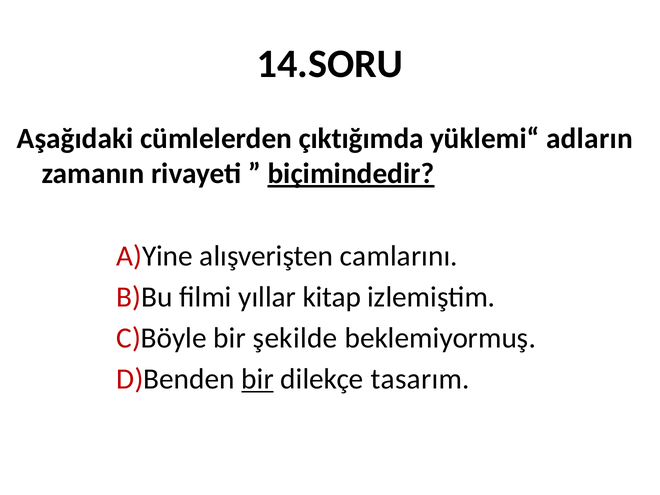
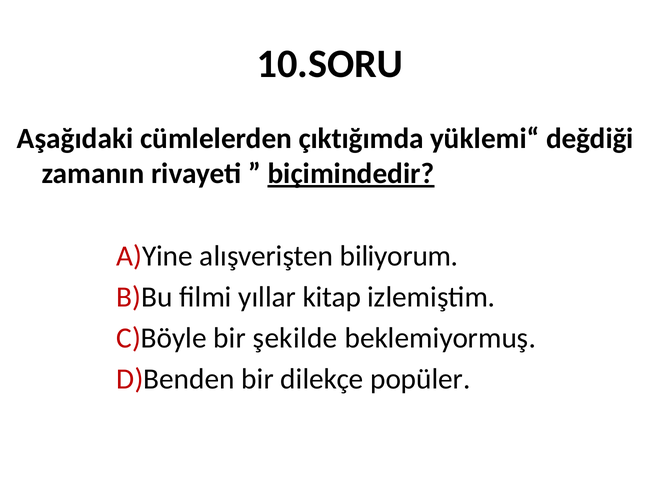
14.SORU: 14.SORU -> 10.SORU
adların: adların -> değdiği
camlarını: camlarını -> biliyorum
bir at (258, 379) underline: present -> none
tasarım: tasarım -> popüler
